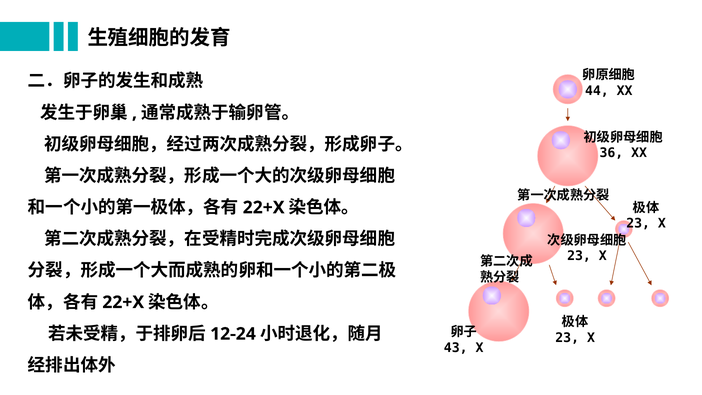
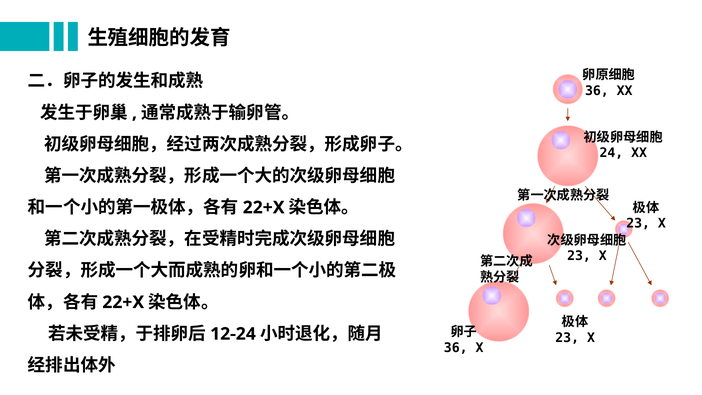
44 at (597, 91): 44 -> 36
36: 36 -> 24
43 at (456, 348): 43 -> 36
